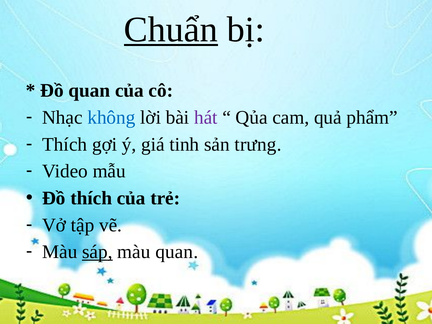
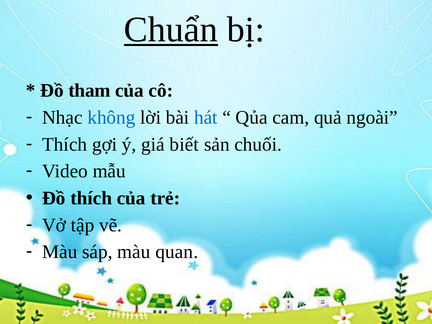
Đồ quan: quan -> tham
hát colour: purple -> blue
phẩm: phẩm -> ngoài
tinh: tinh -> biết
trưng: trưng -> chuối
sáp underline: present -> none
